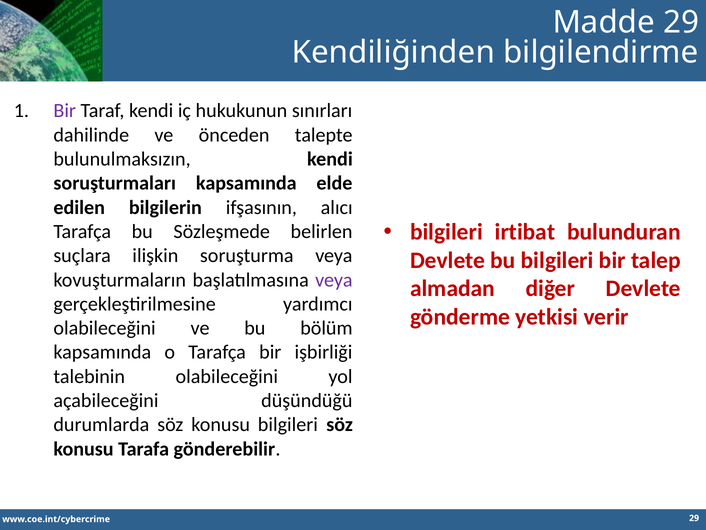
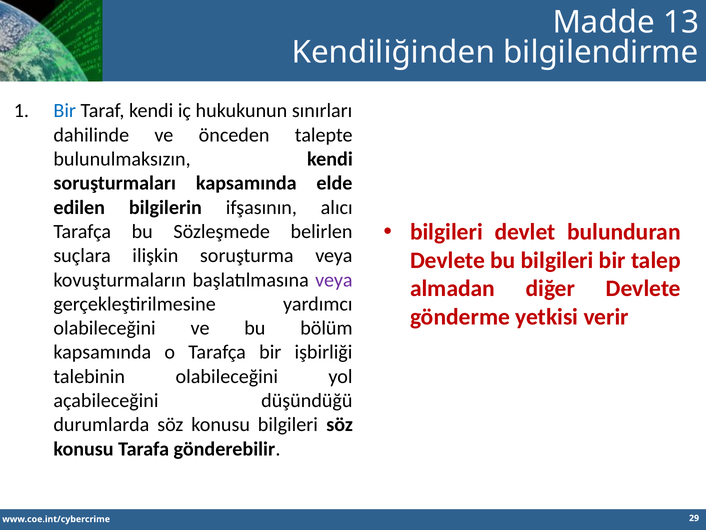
Madde 29: 29 -> 13
Bir at (65, 111) colour: purple -> blue
irtibat: irtibat -> devlet
